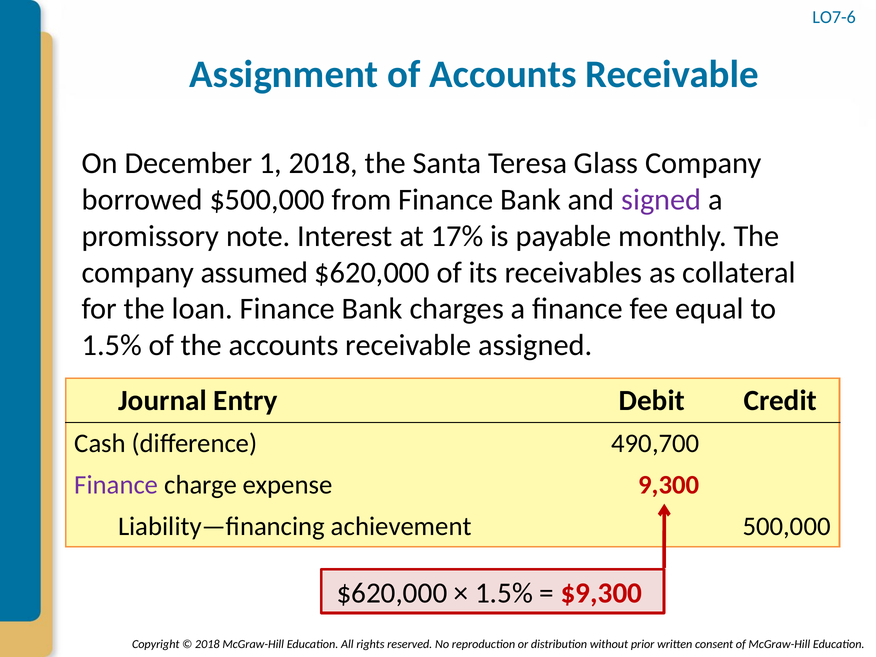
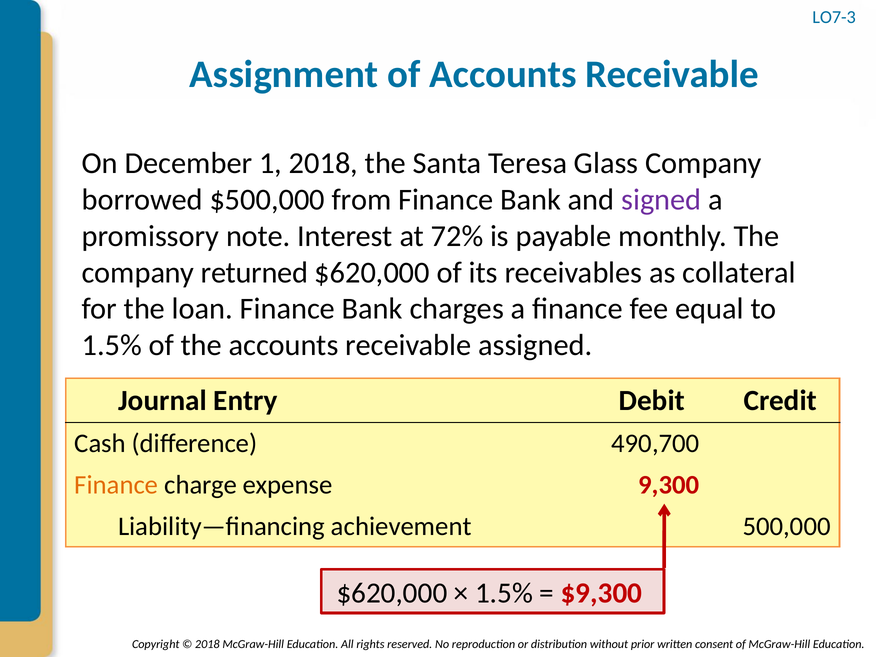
LO7-6: LO7-6 -> LO7-3
17%: 17% -> 72%
assumed: assumed -> returned
Finance at (116, 485) colour: purple -> orange
